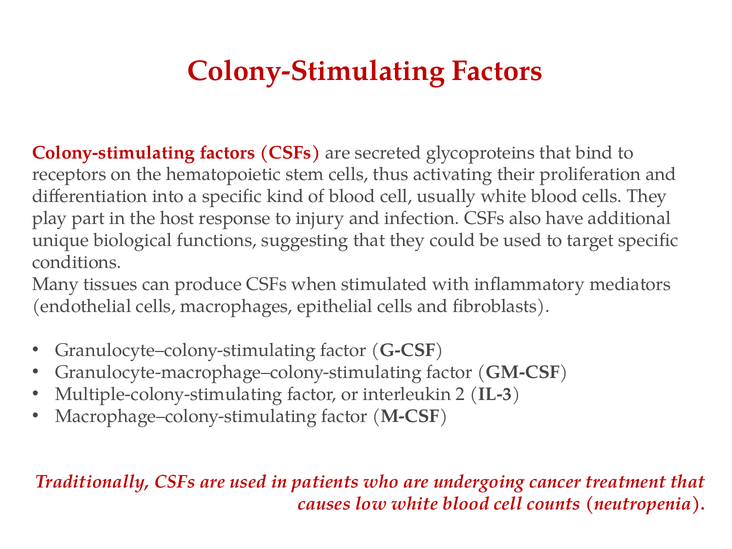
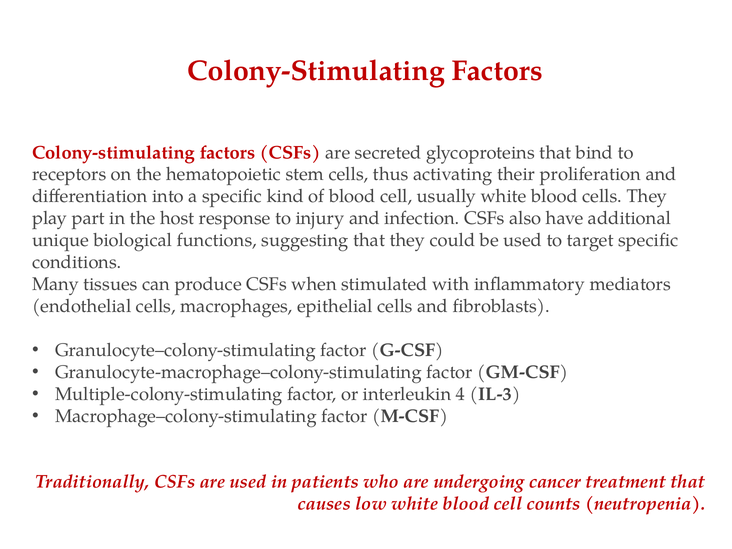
2: 2 -> 4
